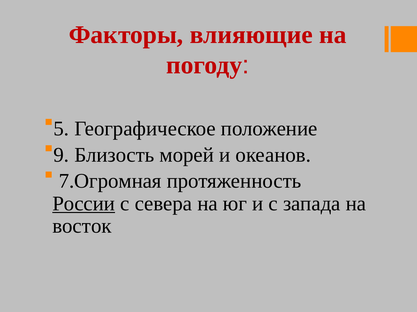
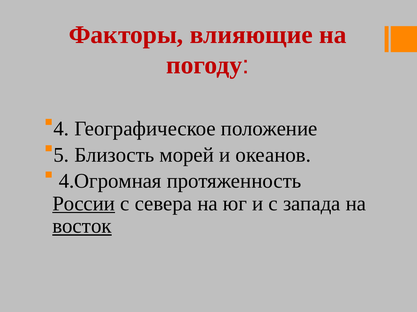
5: 5 -> 4
9: 9 -> 5
7.Огромная: 7.Огромная -> 4.Огромная
восток underline: none -> present
